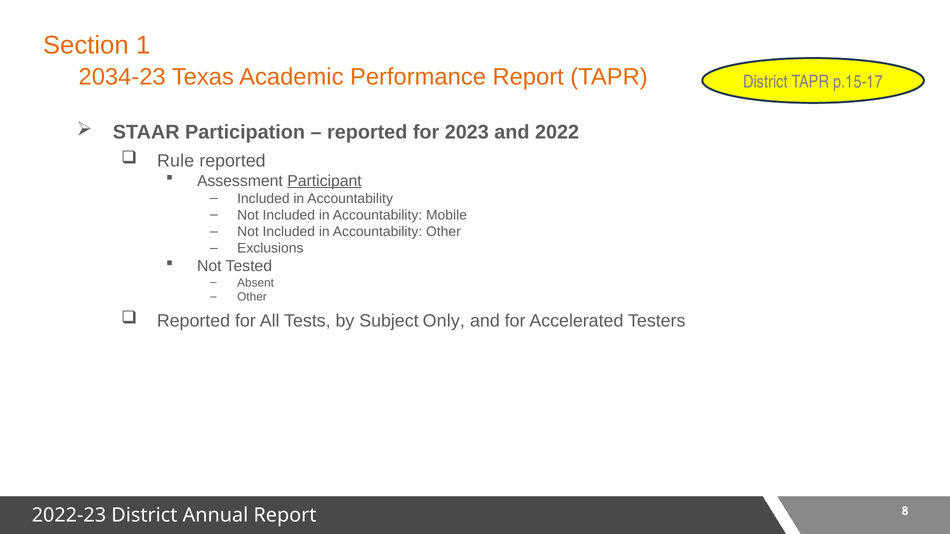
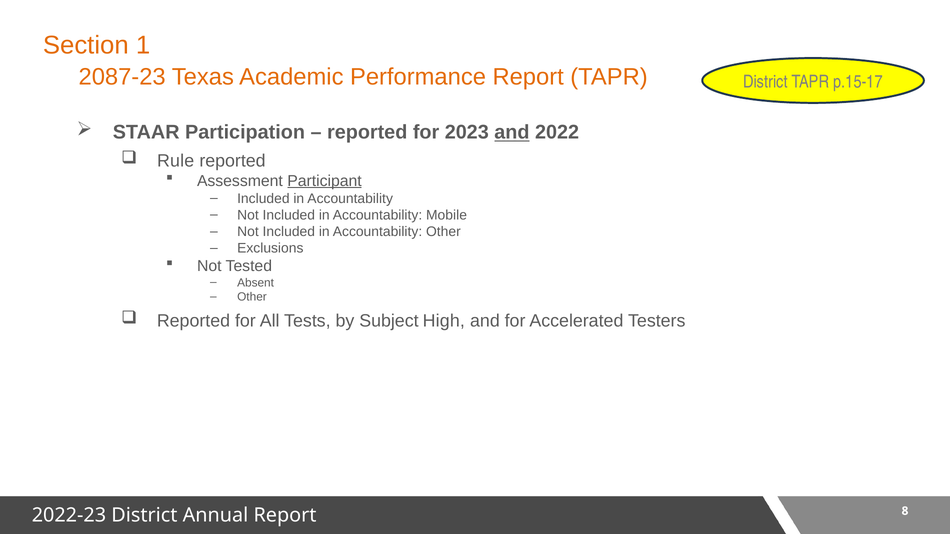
2034-23: 2034-23 -> 2087-23
and at (512, 133) underline: none -> present
Only: Only -> High
